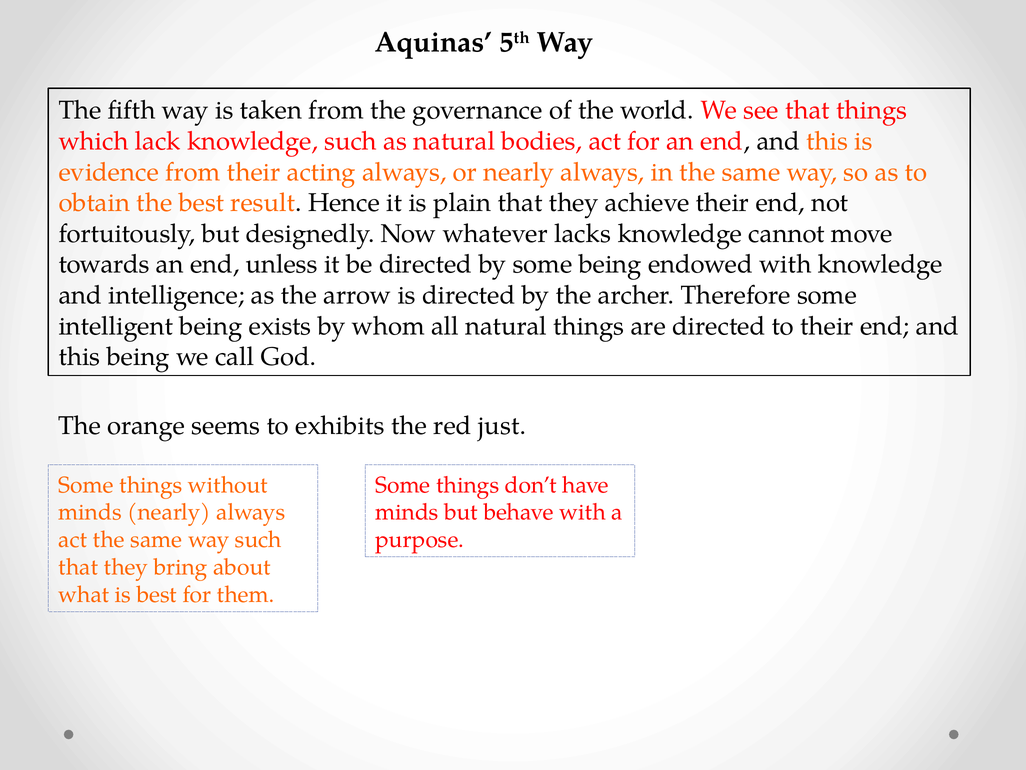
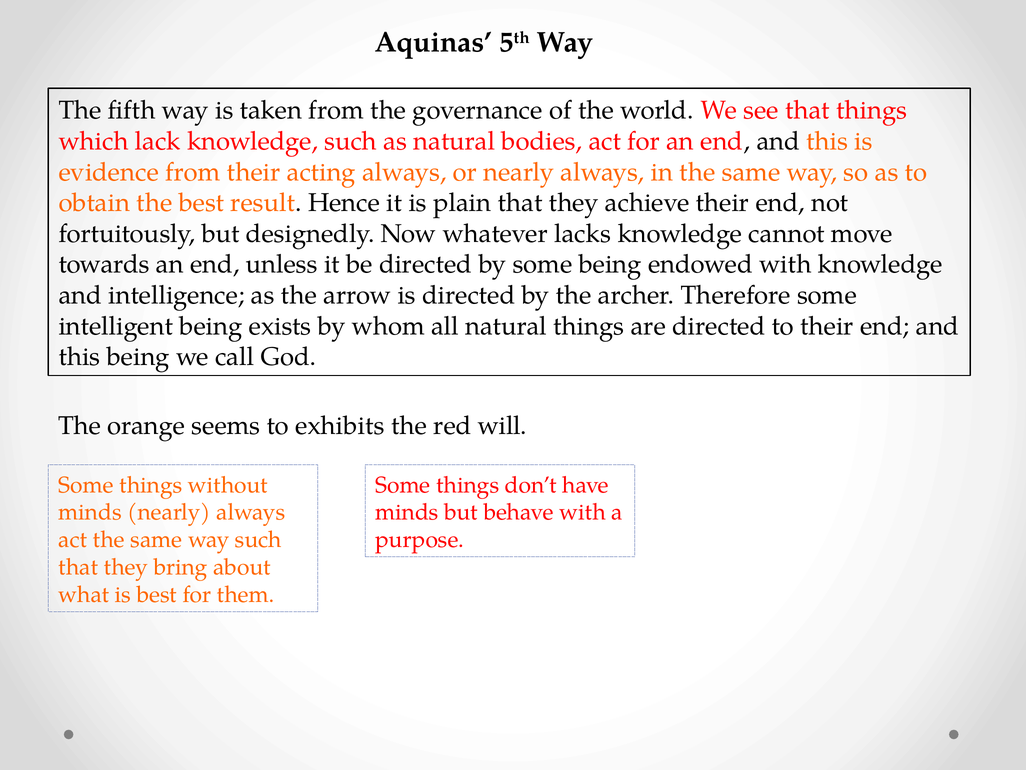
just: just -> will
